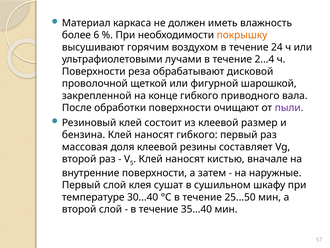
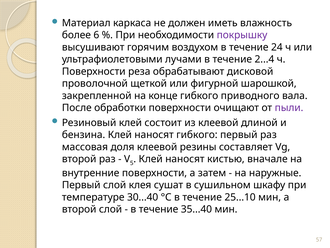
покрышку colour: orange -> purple
размер: размер -> длиной
25...50: 25...50 -> 25...10
